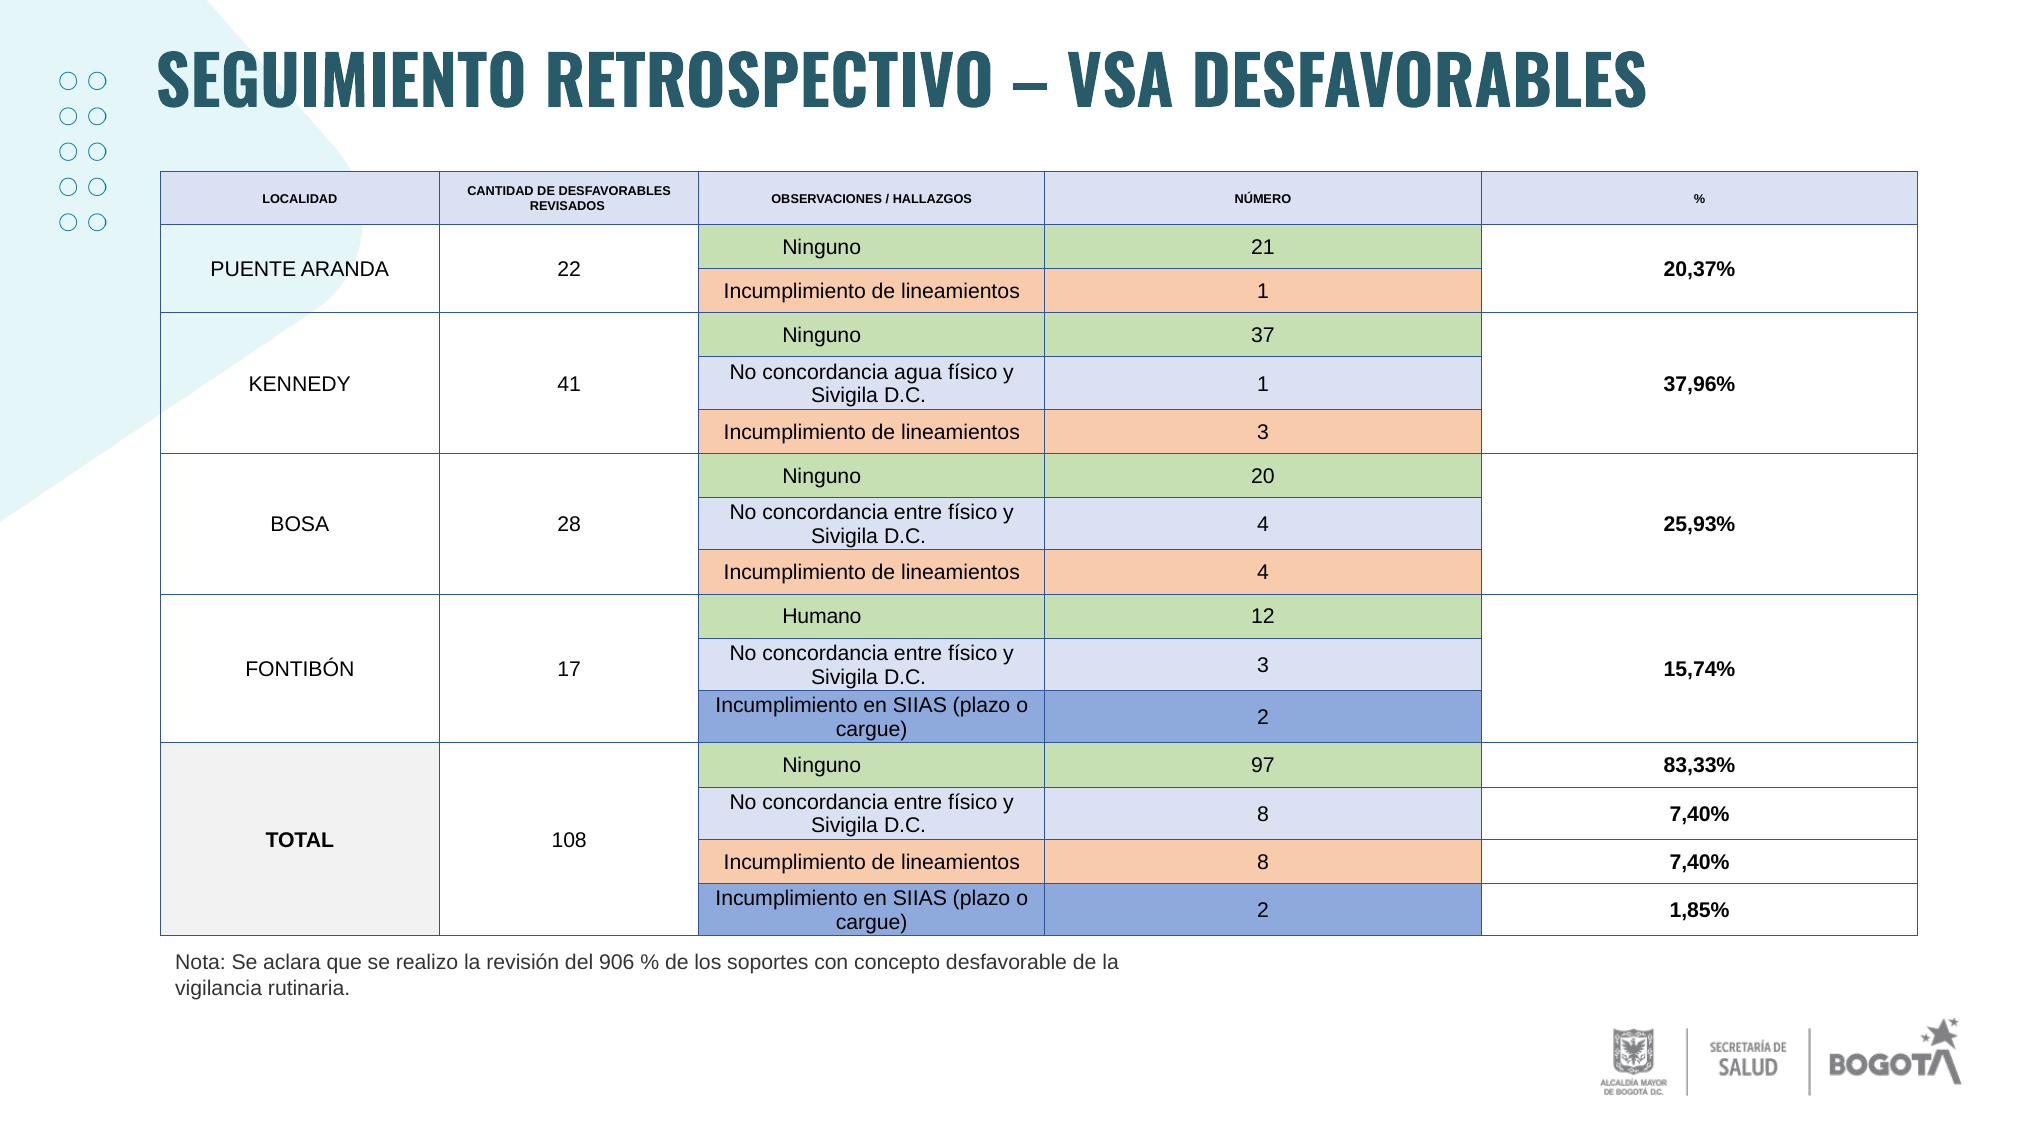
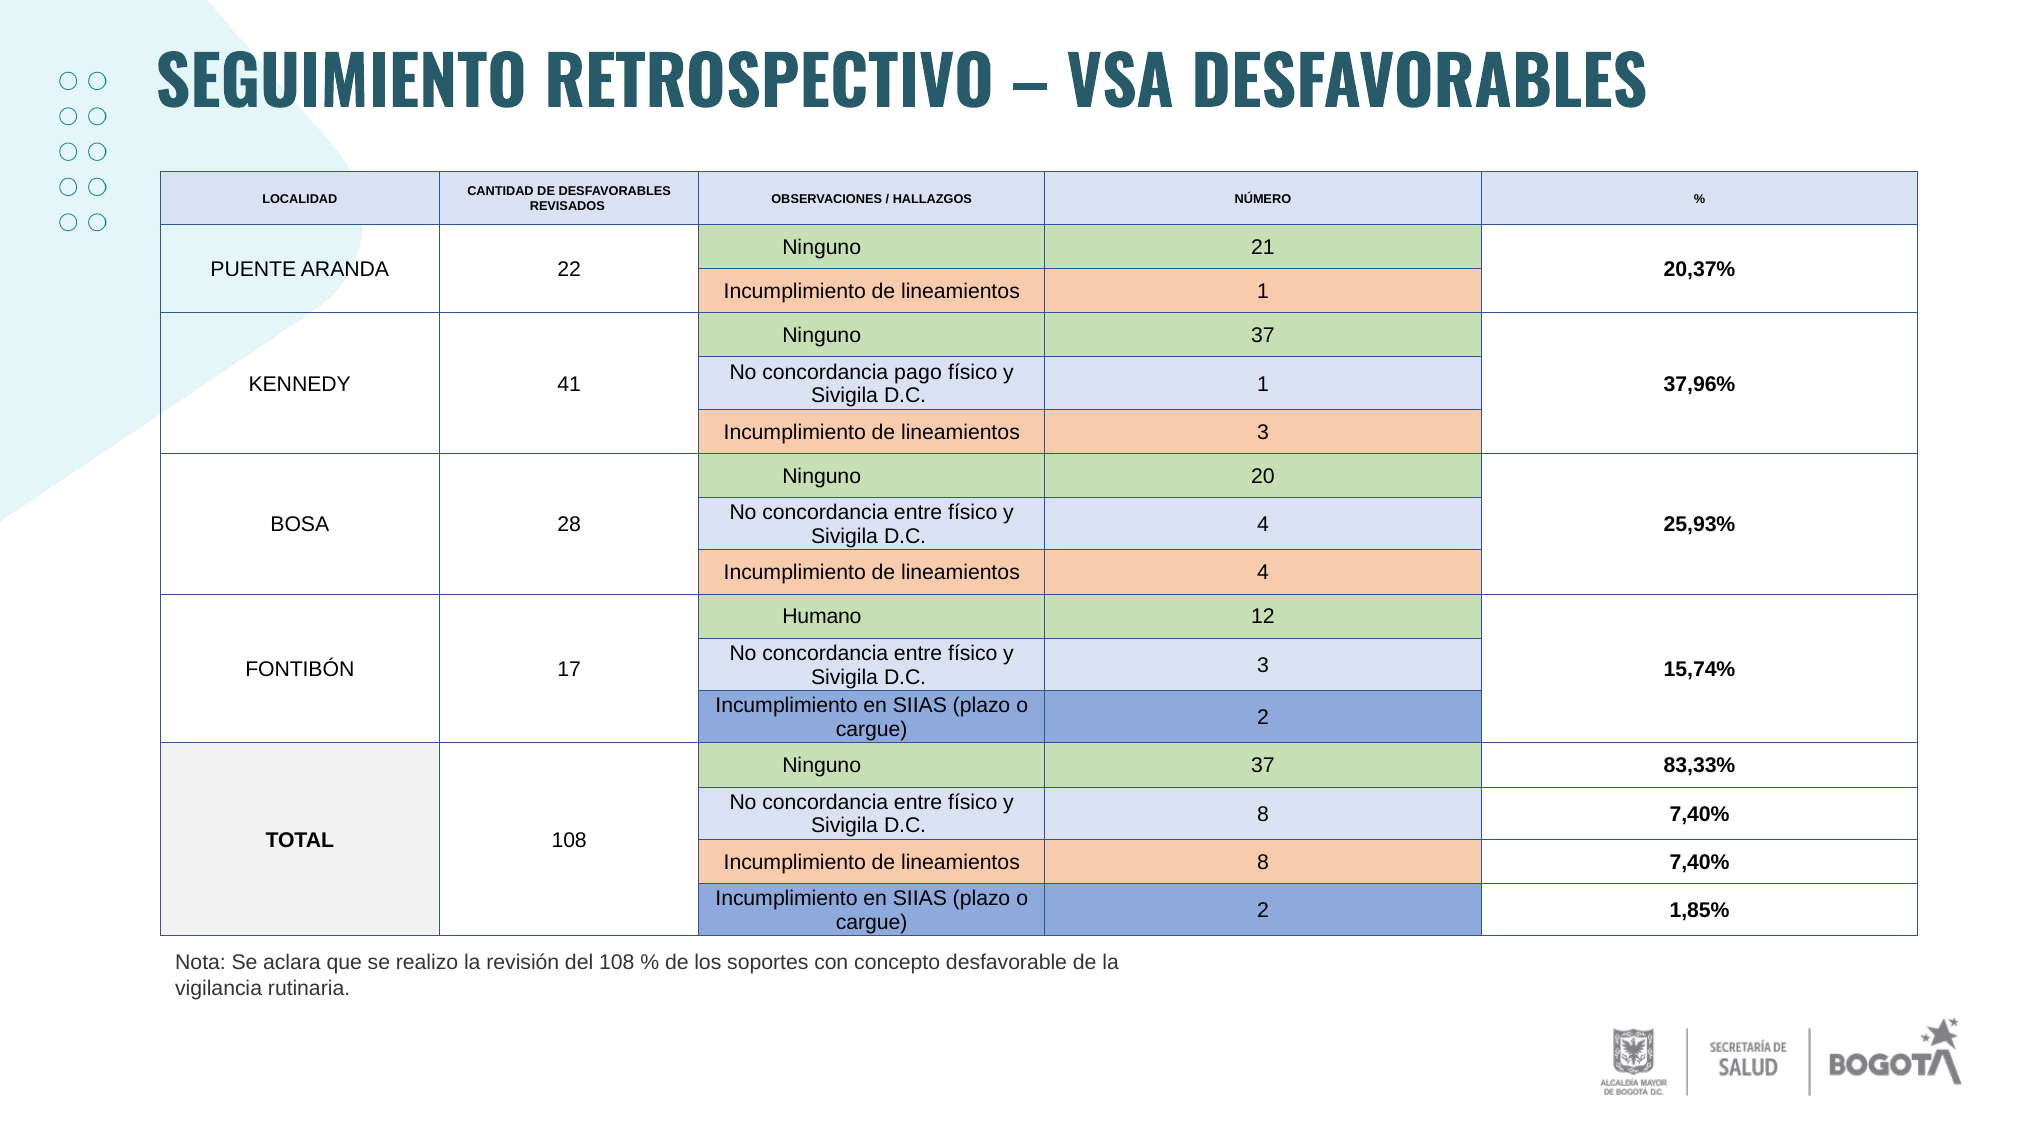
agua: agua -> pago
97 at (1263, 766): 97 -> 37
del 906: 906 -> 108
